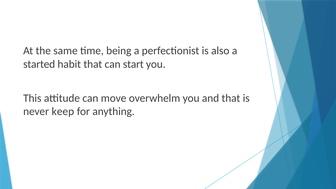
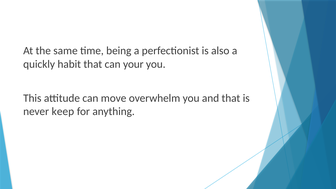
started: started -> quickly
start: start -> your
